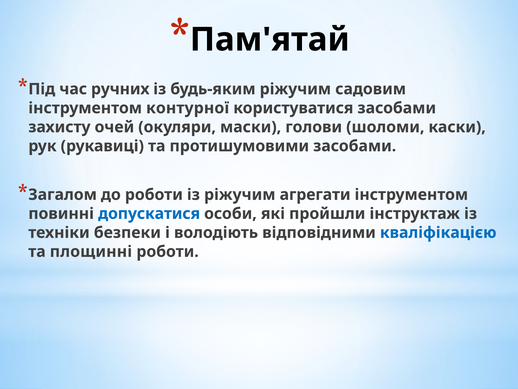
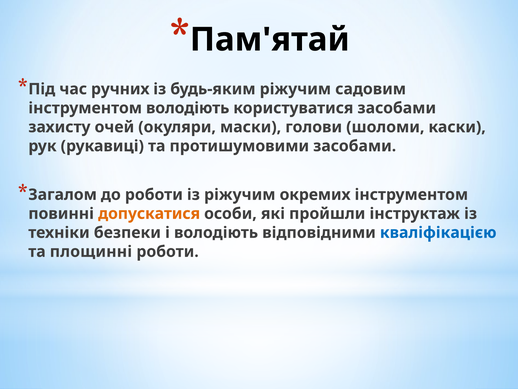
інструментом контурної: контурної -> володіють
агрегати: агрегати -> окремих
допускатися colour: blue -> orange
